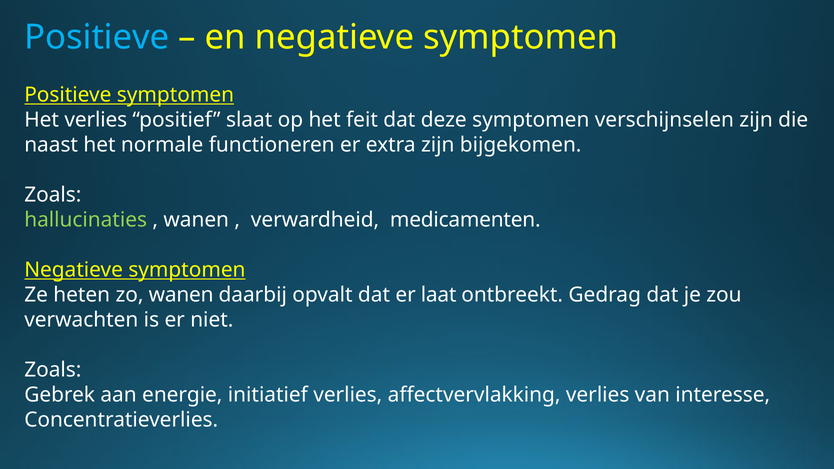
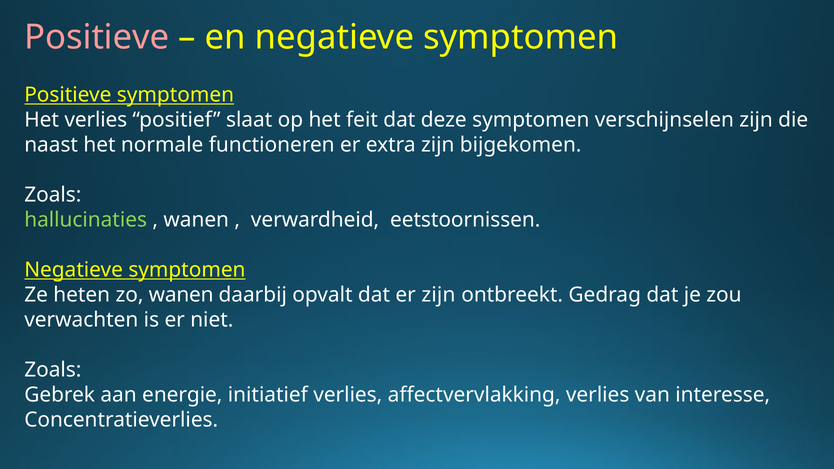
Positieve at (97, 37) colour: light blue -> pink
medicamenten: medicamenten -> eetstoornissen
er laat: laat -> zijn
